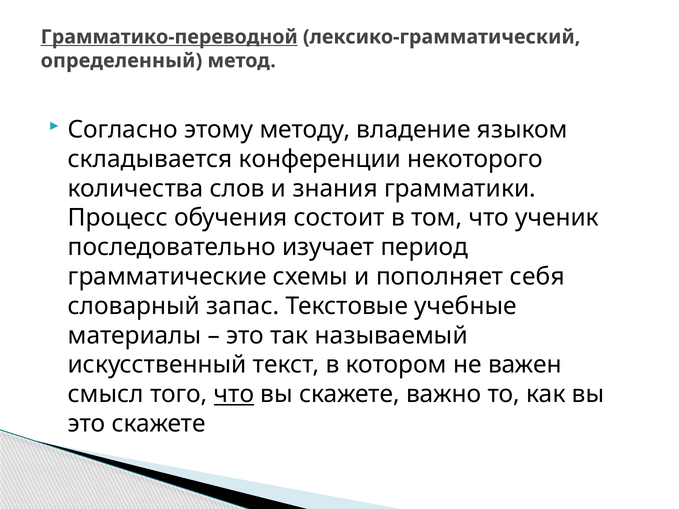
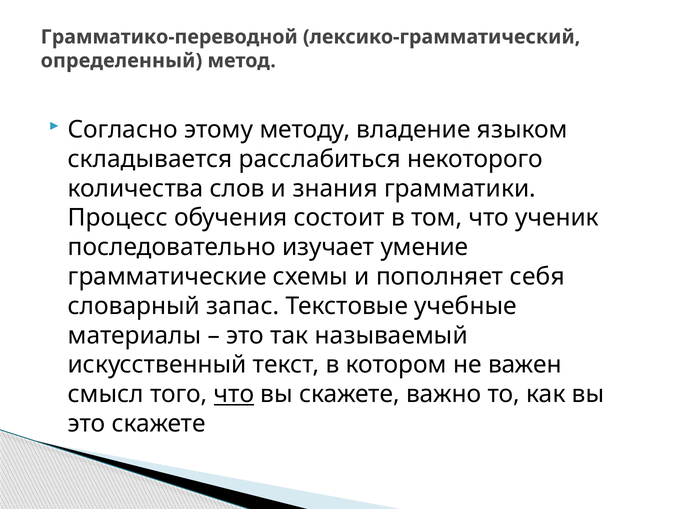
Грамматико-переводной underline: present -> none
конференции: конференции -> расслабиться
период: период -> умение
